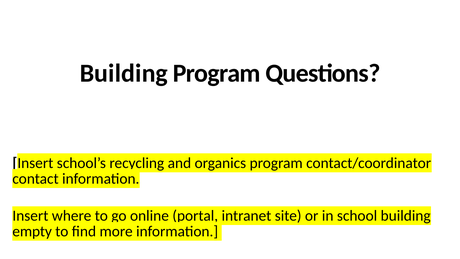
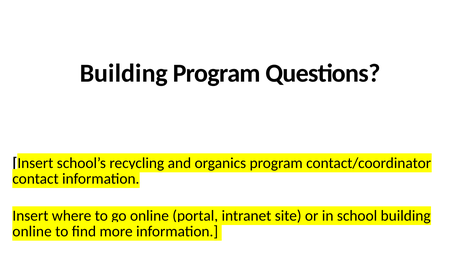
empty at (32, 231): empty -> online
